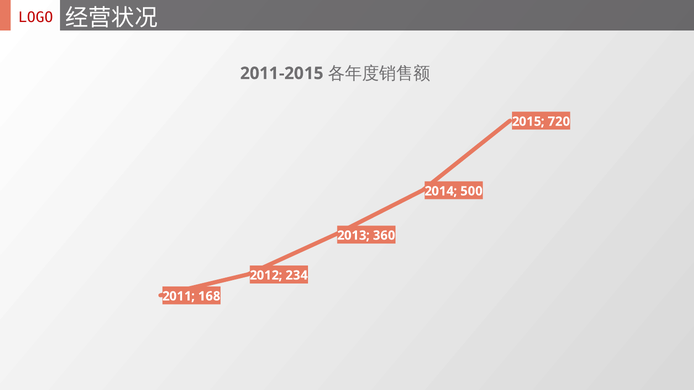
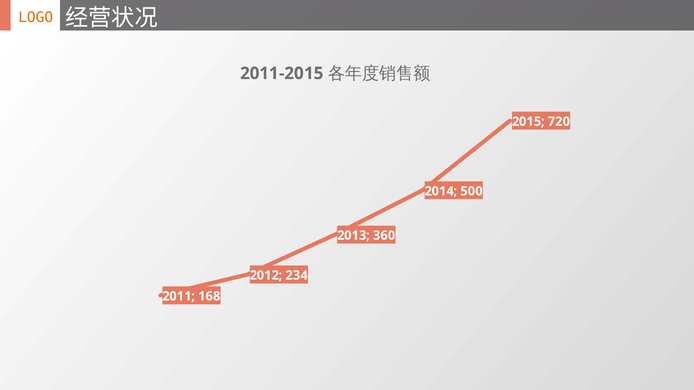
LOGO colour: red -> orange
